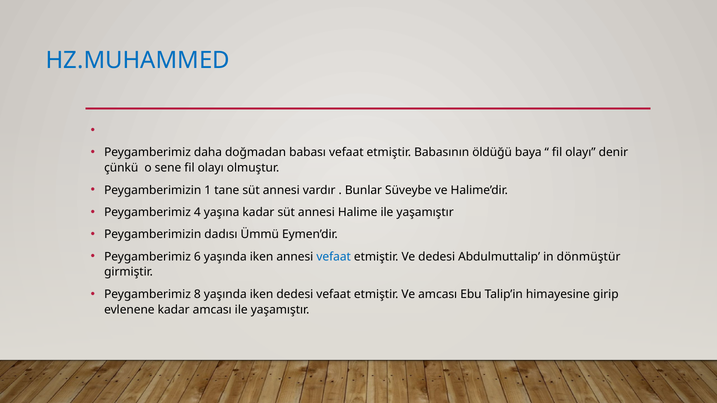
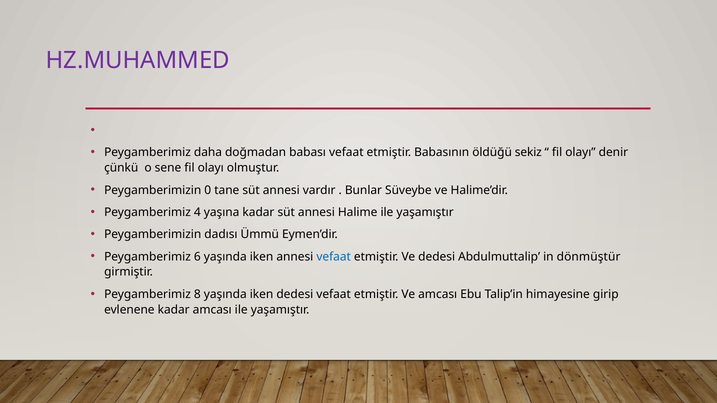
HZ.MUHAMMED colour: blue -> purple
baya: baya -> sekiz
1: 1 -> 0
